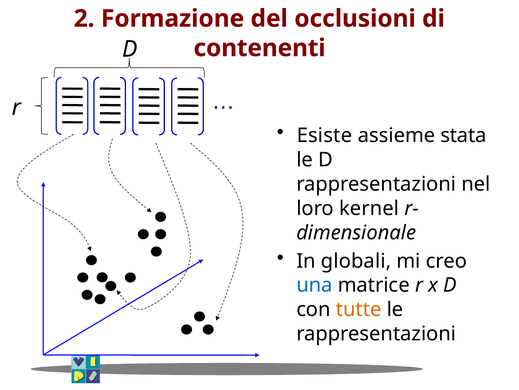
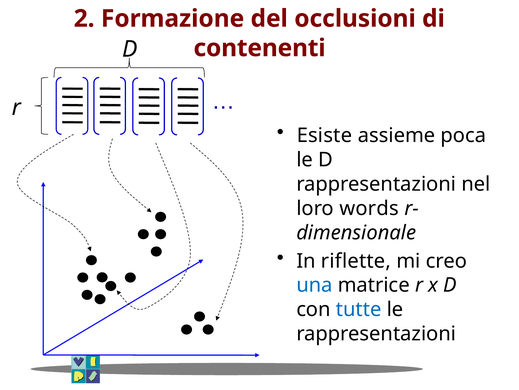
stata: stata -> poca
kernel: kernel -> words
globali: globali -> riflette
tutte colour: orange -> blue
